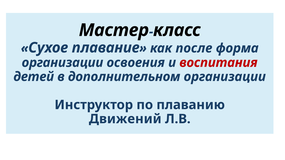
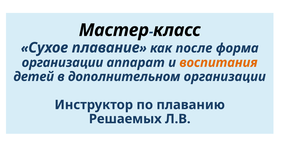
освоения: освоения -> аппарат
воспитания colour: red -> orange
Движений: Движений -> Решаемых
